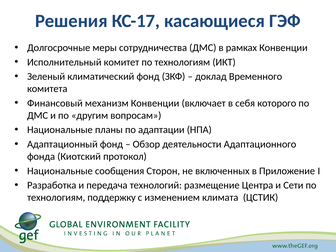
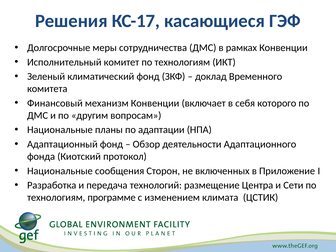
поддержку: поддержку -> программе
